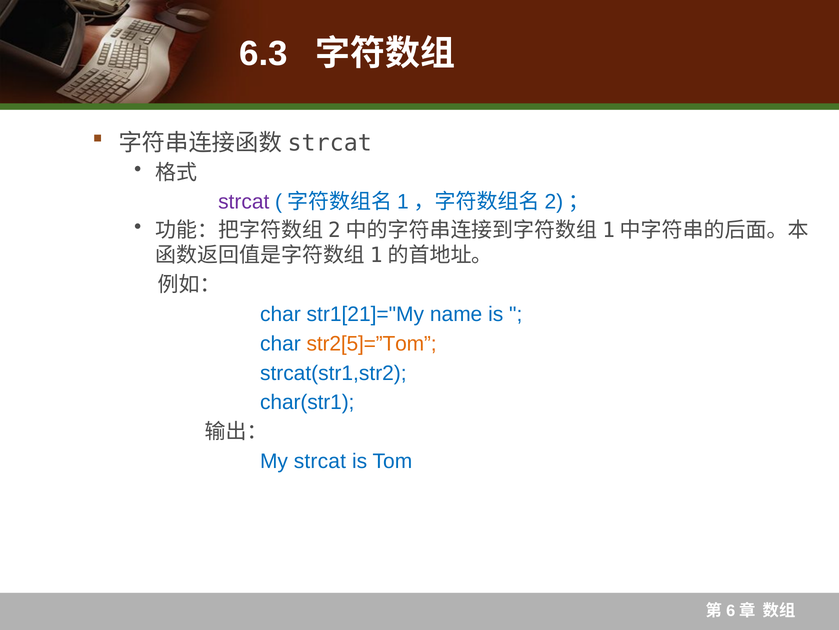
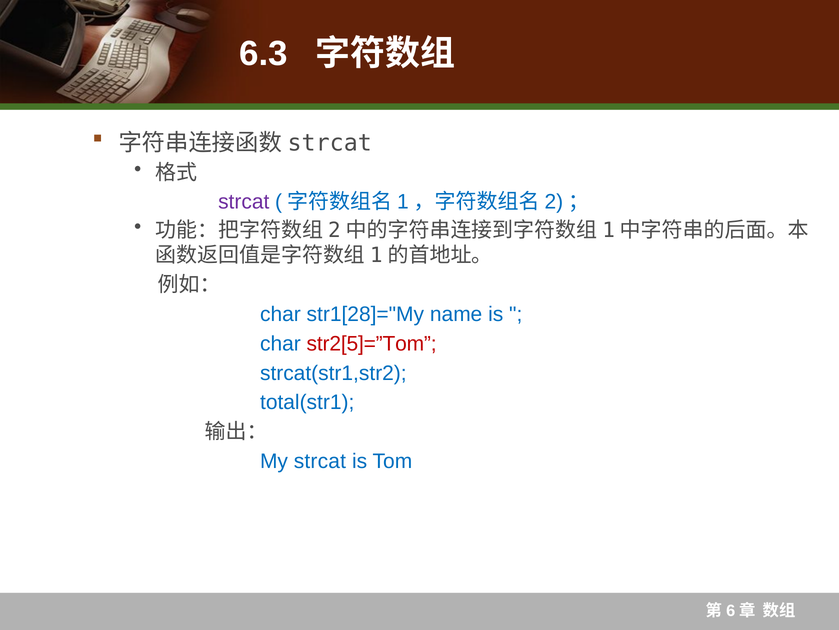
str1[21]="My: str1[21]="My -> str1[28]="My
str2[5]=”Tom colour: orange -> red
char(str1: char(str1 -> total(str1
